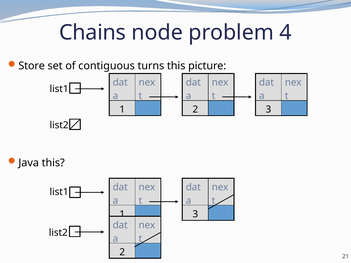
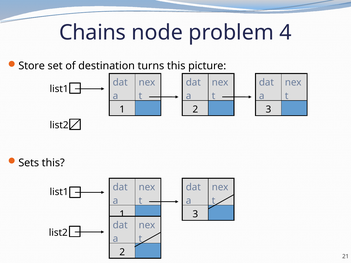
contiguous: contiguous -> destination
Java: Java -> Sets
